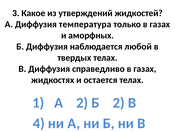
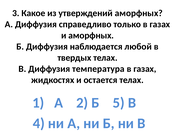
утверждений жидкостей: жидкостей -> аморфных
температура: температура -> справедливо
справедливо: справедливо -> температура
Б 2: 2 -> 5
